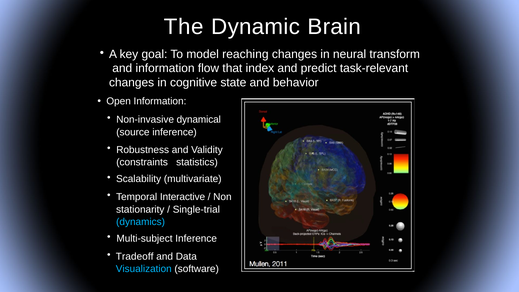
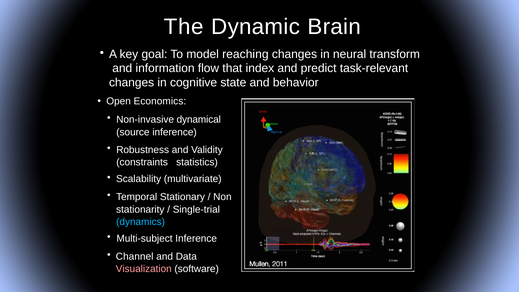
Open Information: Information -> Economics
Interactive: Interactive -> Stationary
Tradeoff: Tradeoff -> Channel
Visualization colour: light blue -> pink
